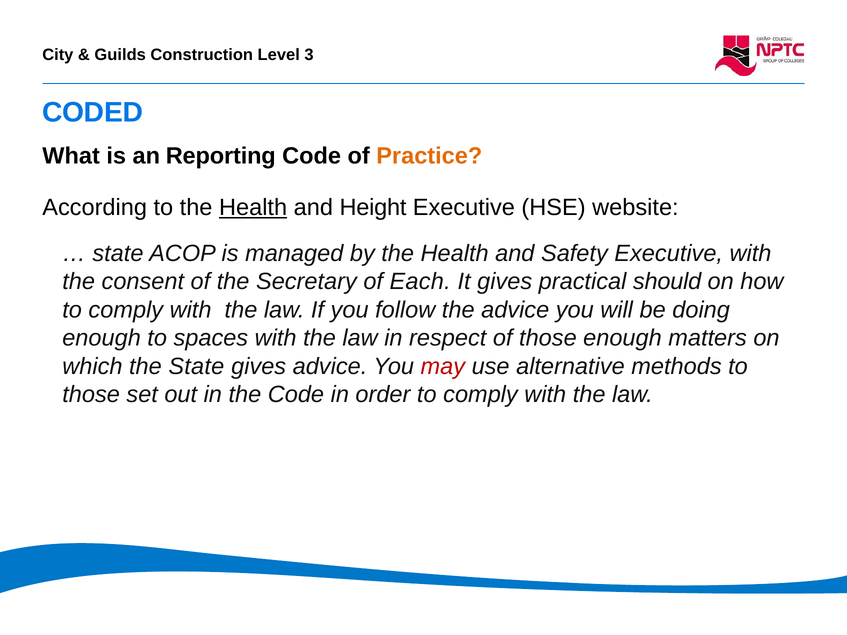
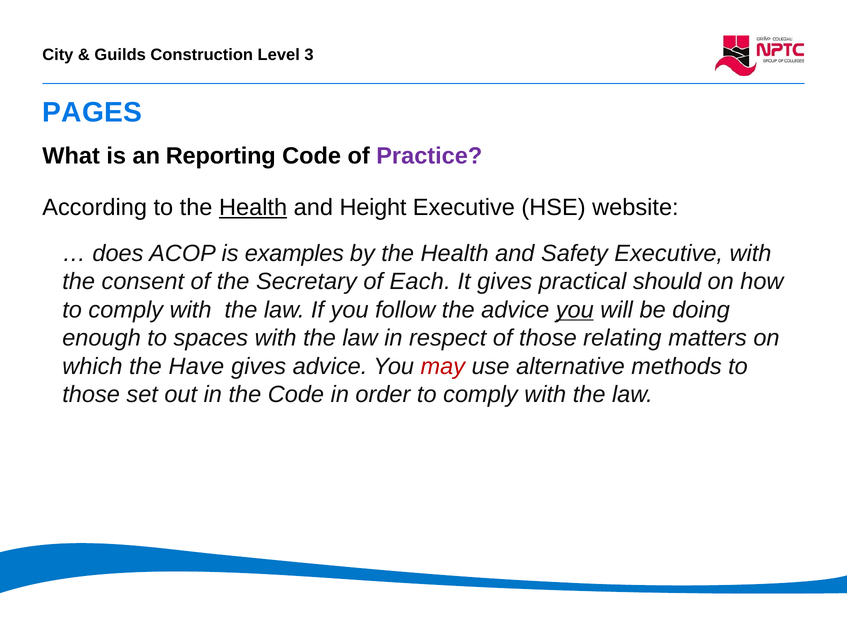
CODED: CODED -> PAGES
Practice colour: orange -> purple
state at (118, 253): state -> does
managed: managed -> examples
you at (575, 310) underline: none -> present
those enough: enough -> relating
the State: State -> Have
